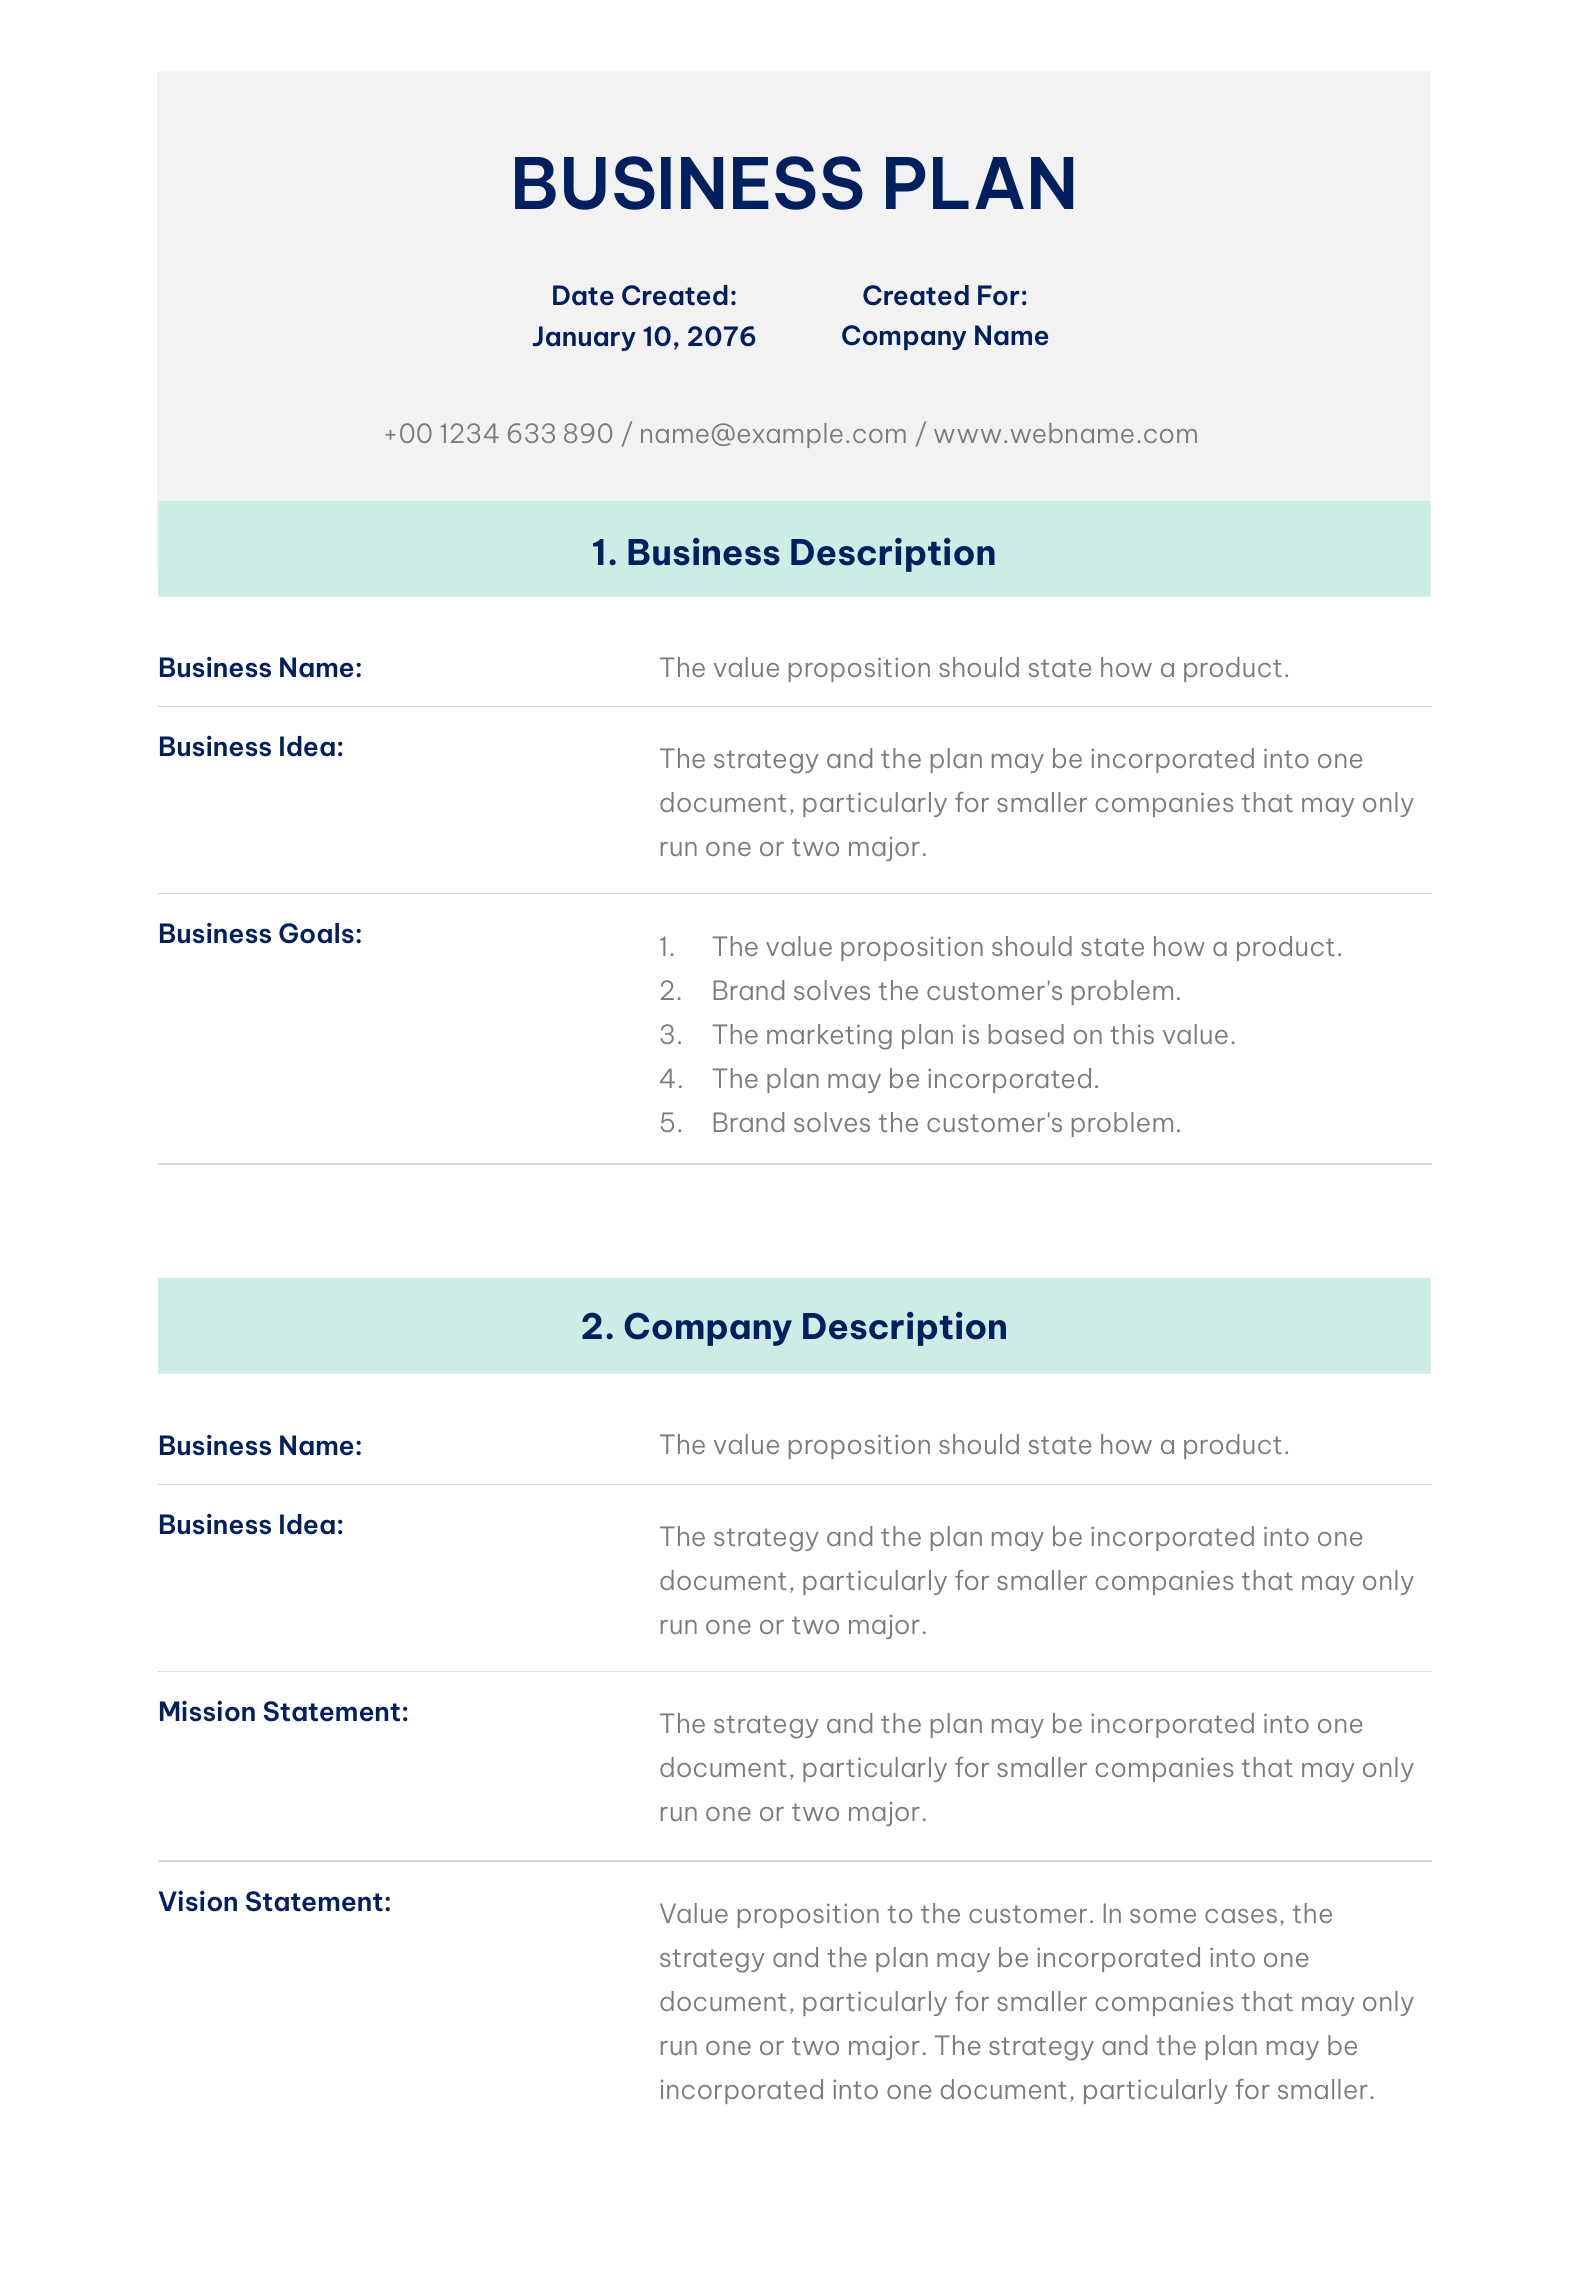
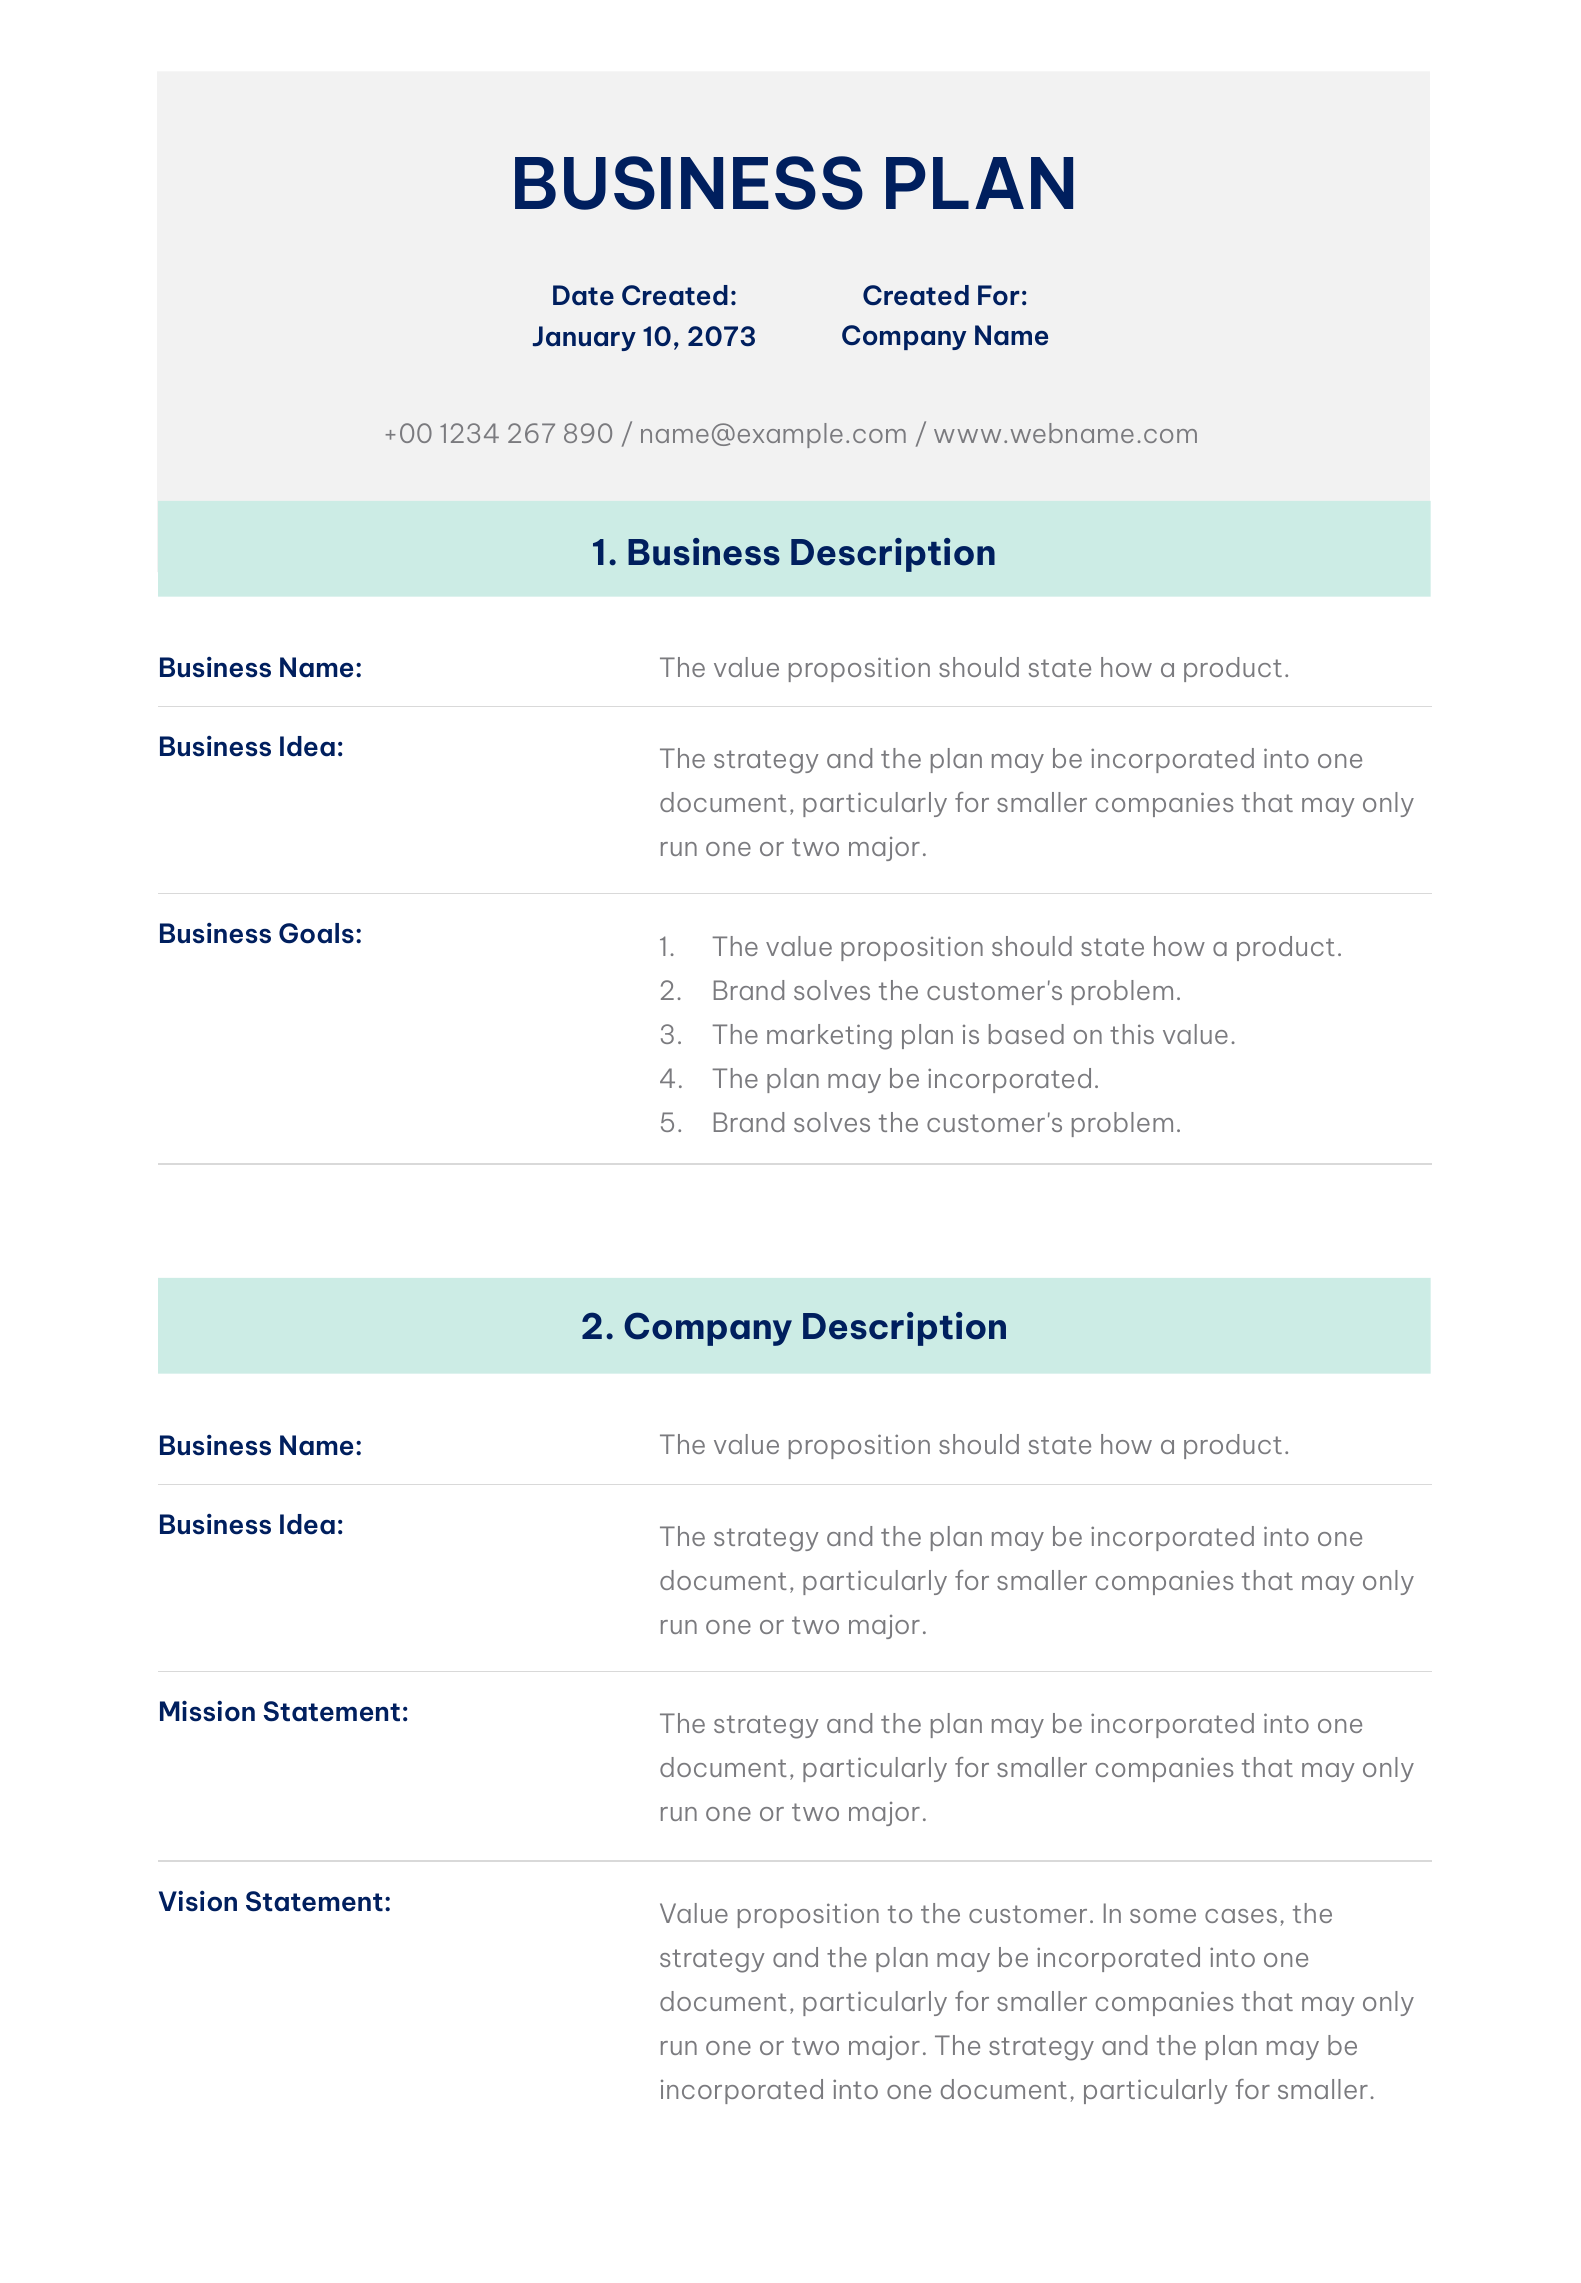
2076: 2076 -> 2073
633: 633 -> 267
